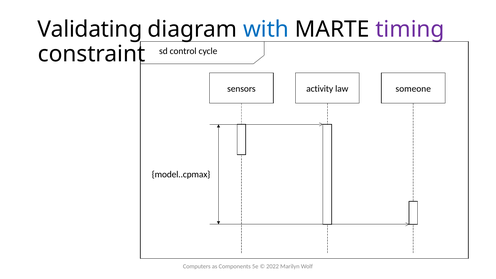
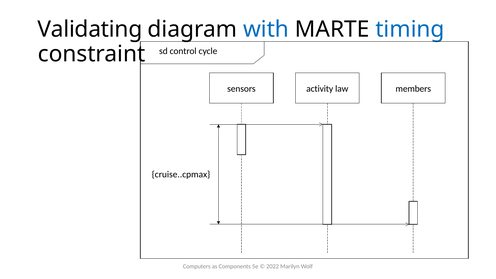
timing colour: purple -> blue
someone: someone -> members
model..cpmax: model..cpmax -> cruise..cpmax
